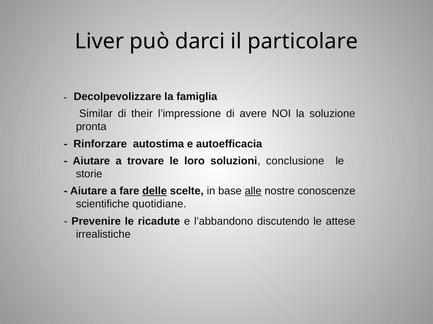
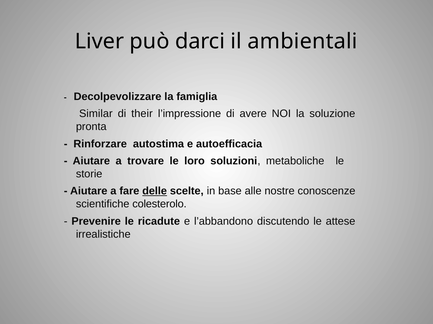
particolare: particolare -> ambientali
conclusione: conclusione -> metaboliche
alle underline: present -> none
quotidiane: quotidiane -> colesterolo
